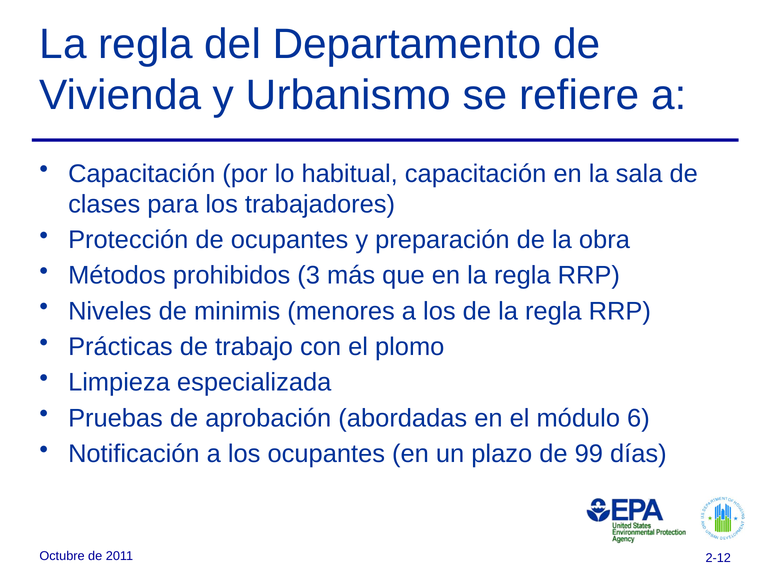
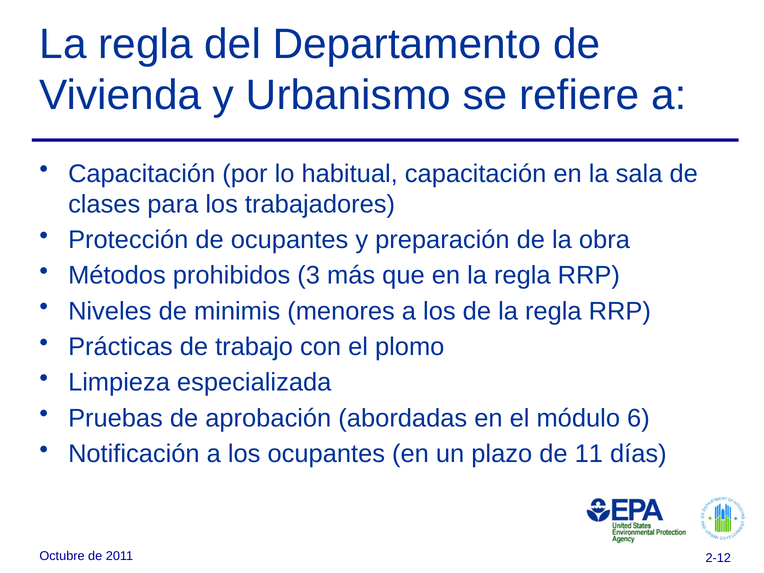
99: 99 -> 11
